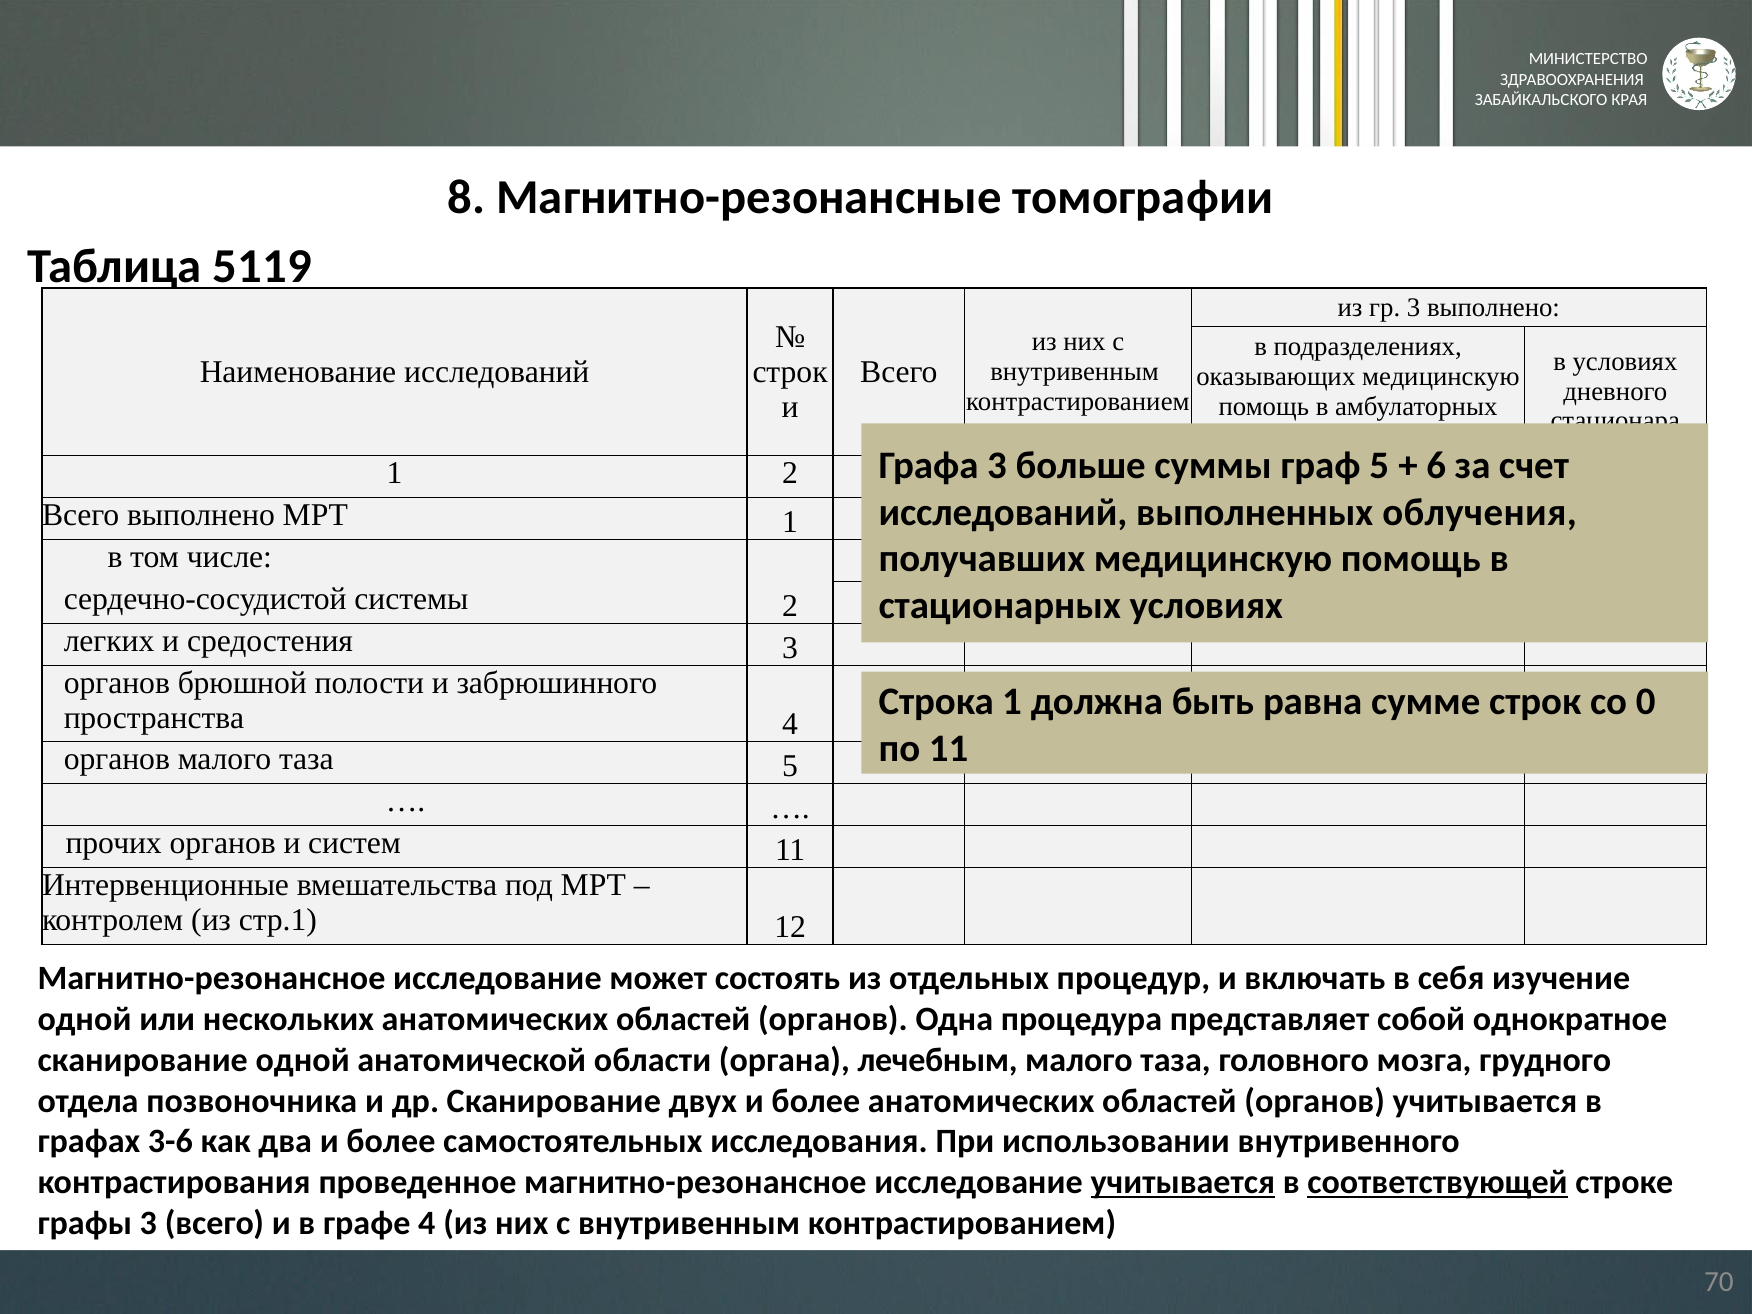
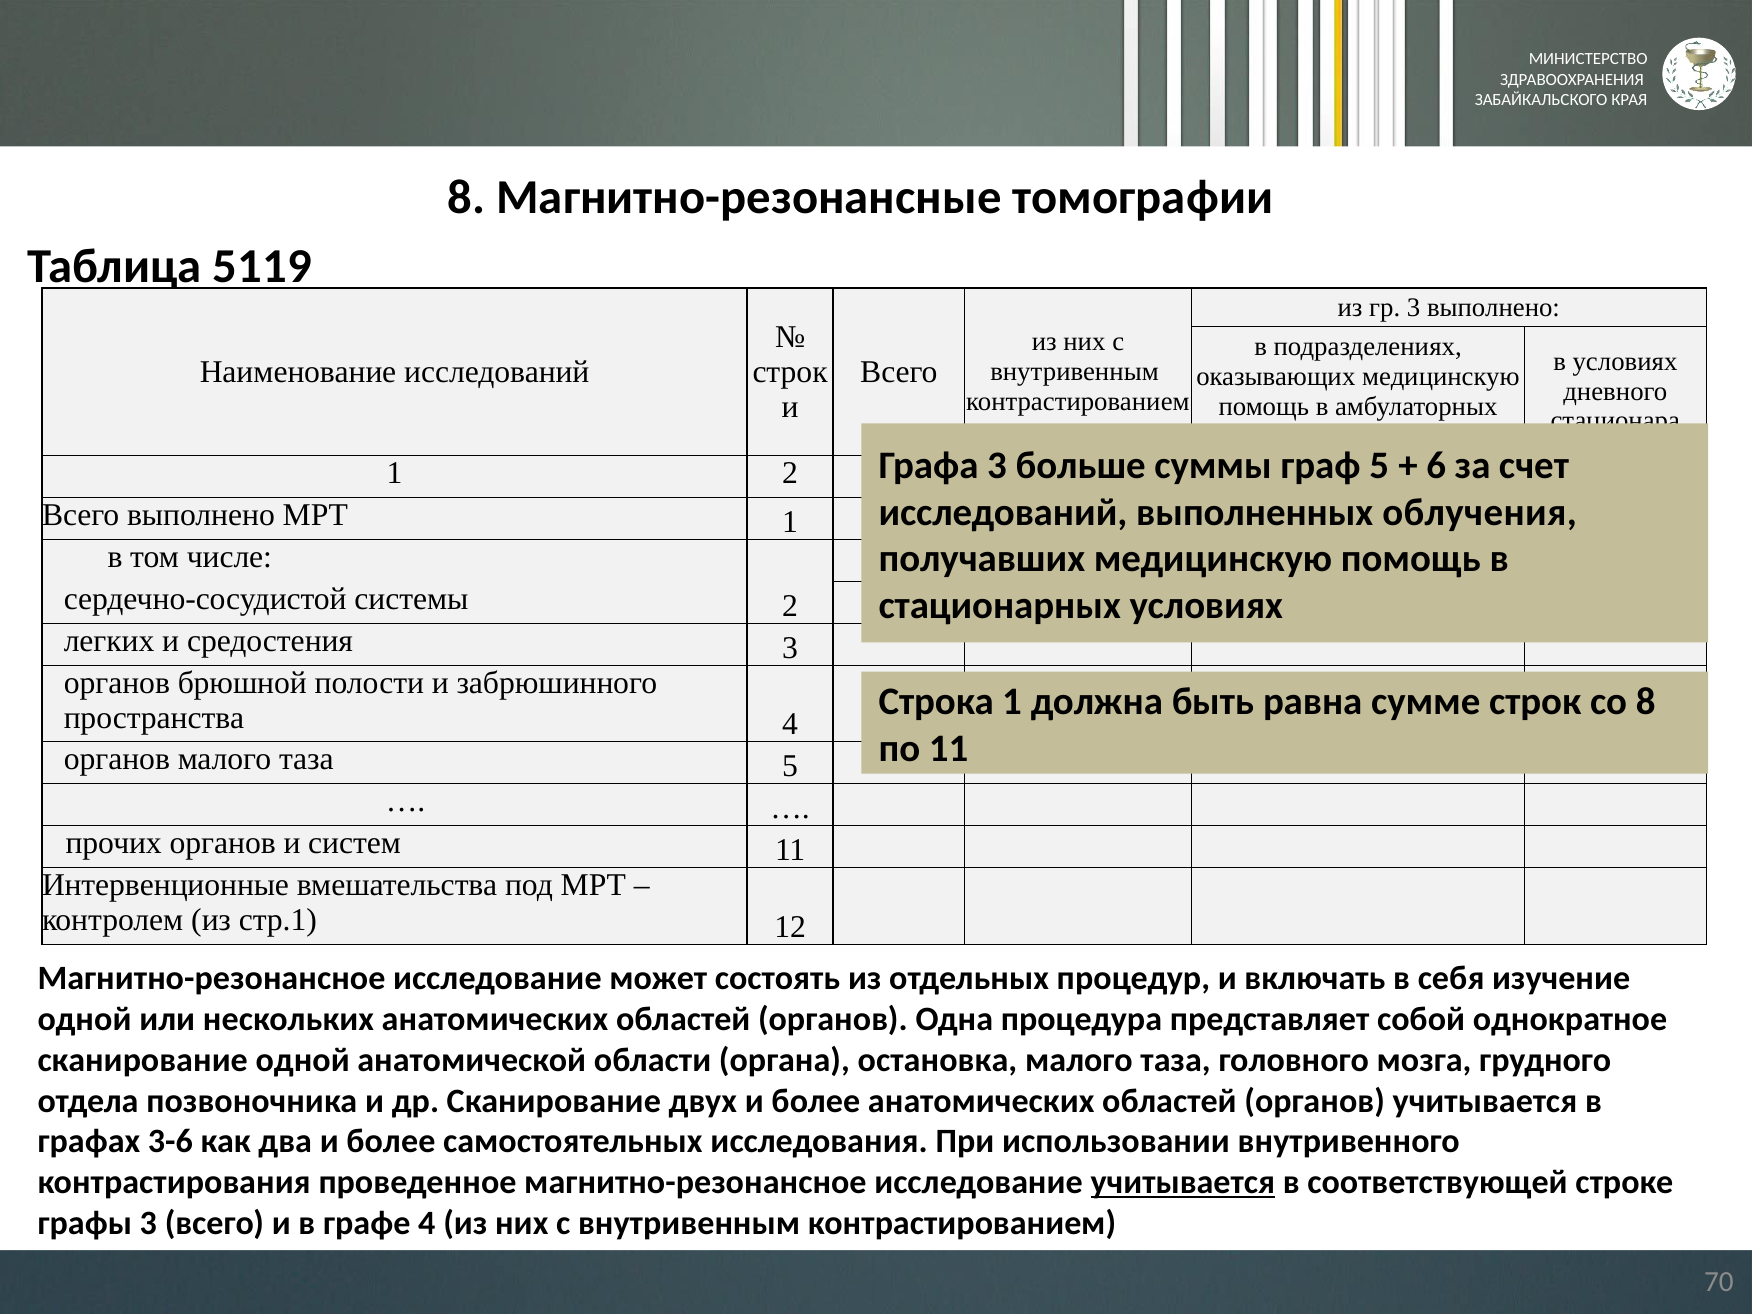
со 0: 0 -> 8
лечебным: лечебным -> остановка
соответствующей underline: present -> none
